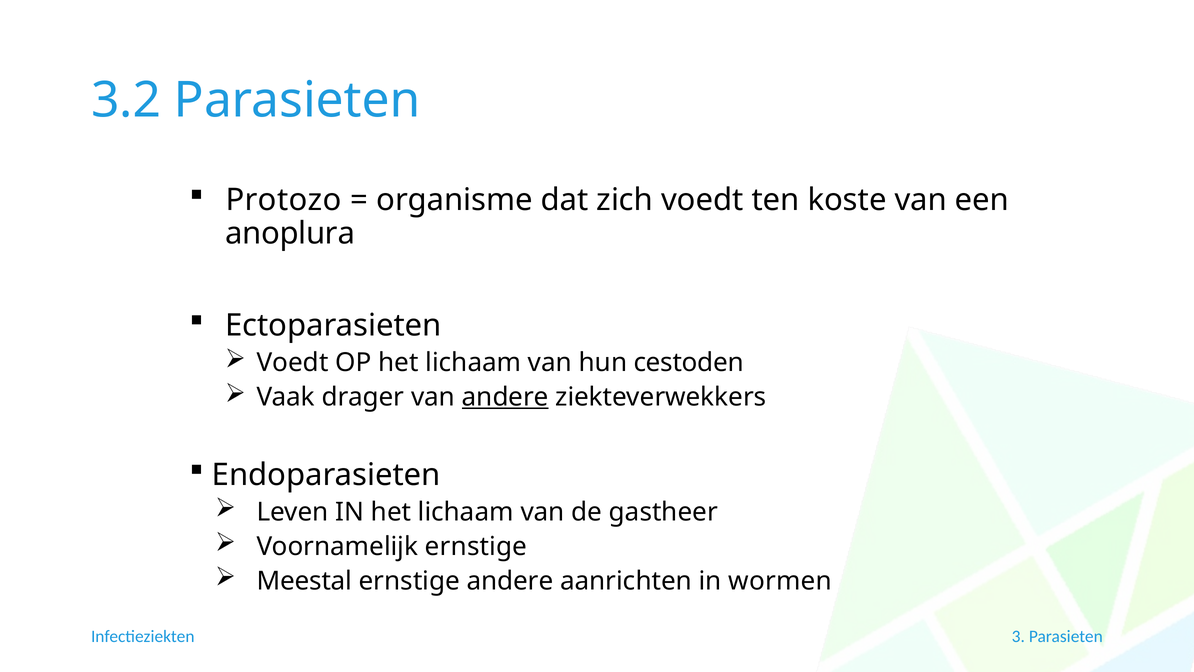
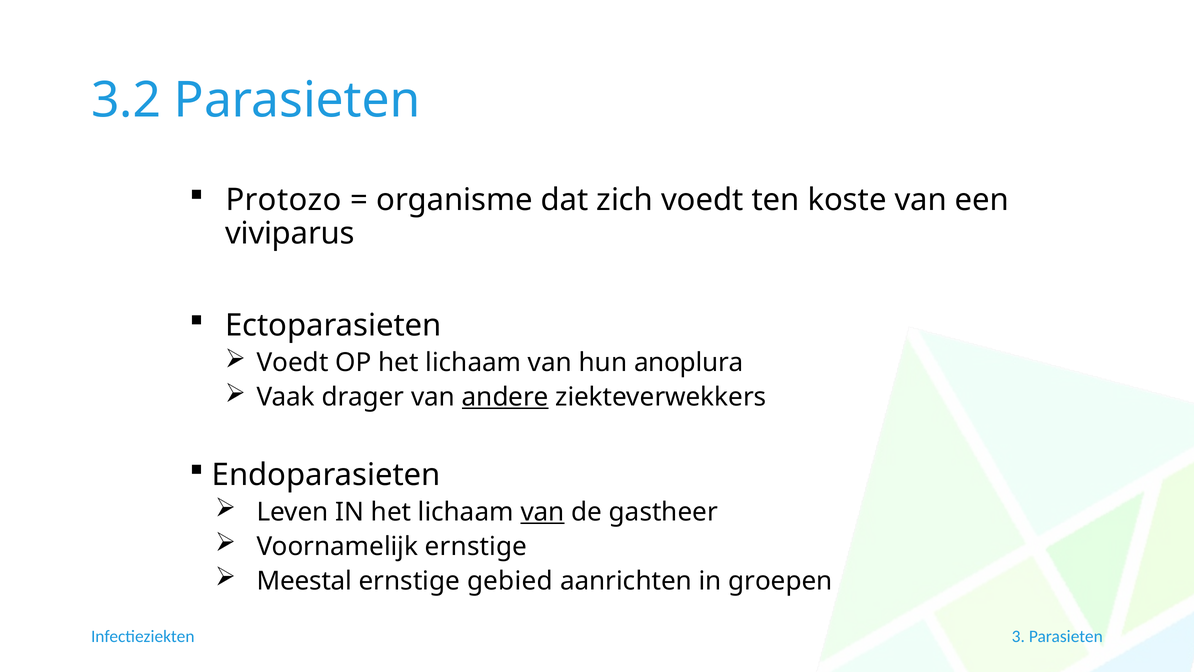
anoplura: anoplura -> viviparus
cestoden: cestoden -> anoplura
van at (543, 512) underline: none -> present
ernstige andere: andere -> gebied
wormen: wormen -> groepen
